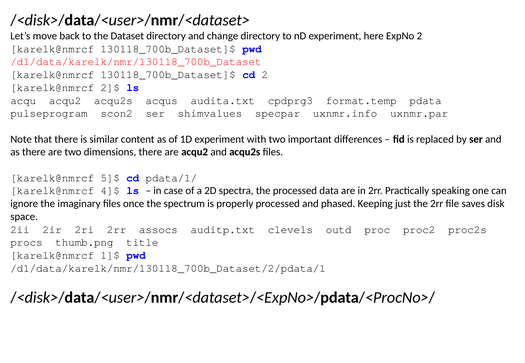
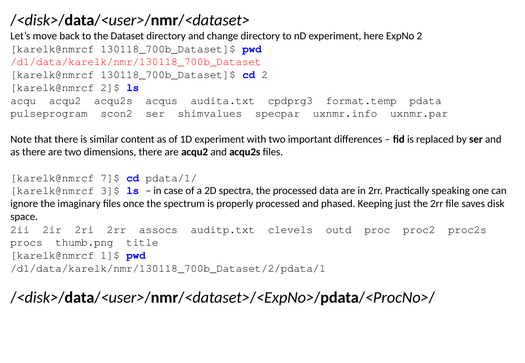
5]$: 5]$ -> 7]$
4]$: 4]$ -> 3]$
